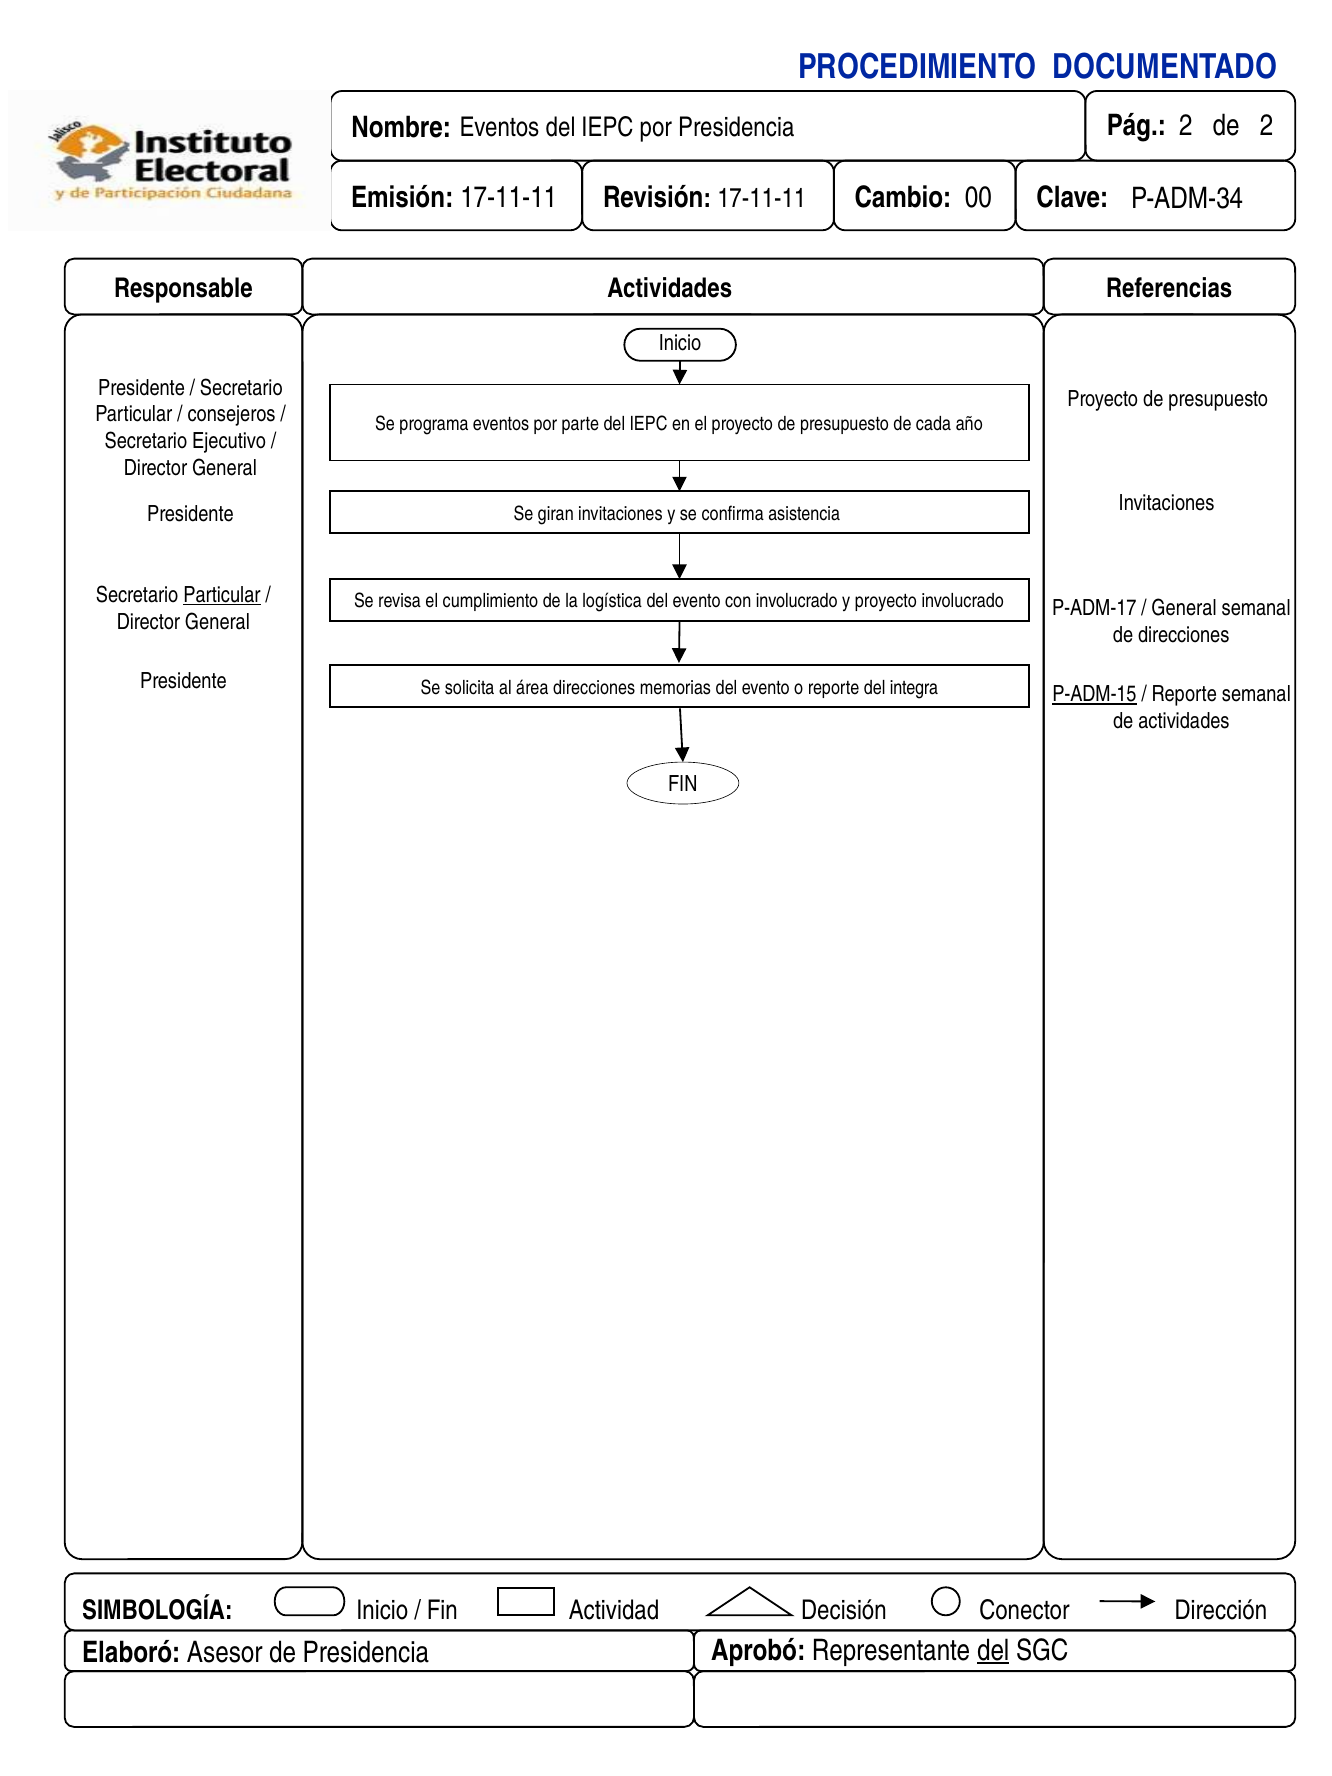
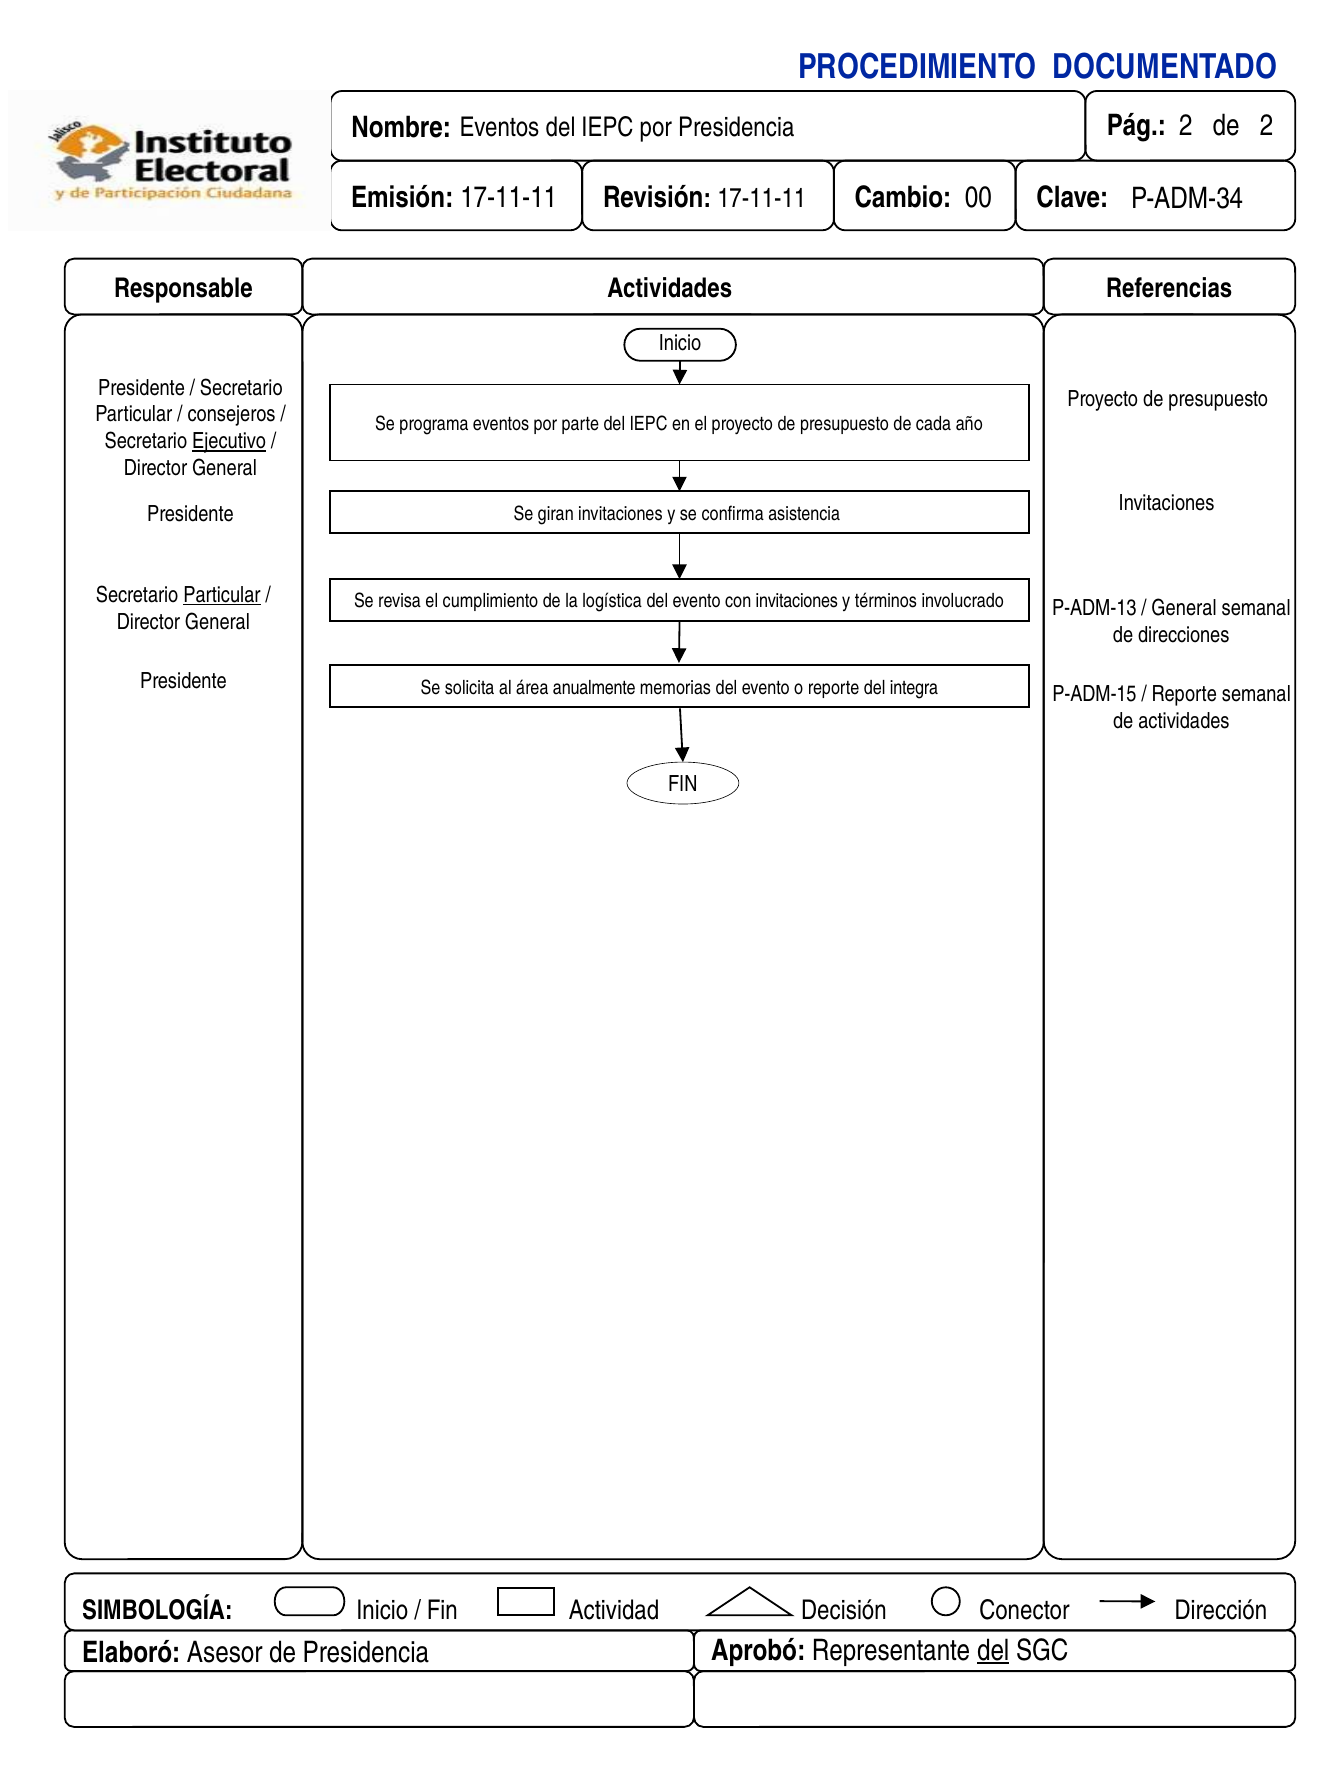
Ejecutivo underline: none -> present
con involucrado: involucrado -> invitaciones
y proyecto: proyecto -> términos
P-ADM-17: P-ADM-17 -> P-ADM-13
área direcciones: direcciones -> anualmente
P-ADM-15 underline: present -> none
